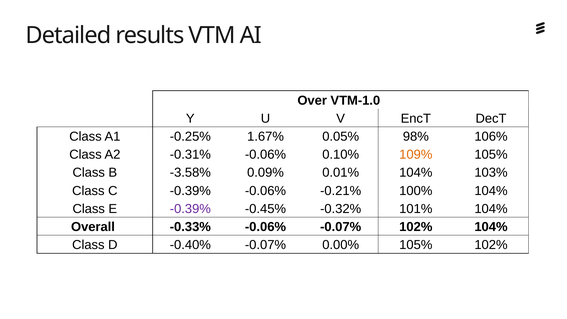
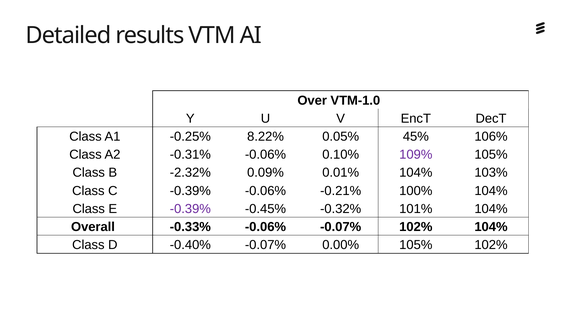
1.67%: 1.67% -> 8.22%
98%: 98% -> 45%
109% colour: orange -> purple
-3.58%: -3.58% -> -2.32%
